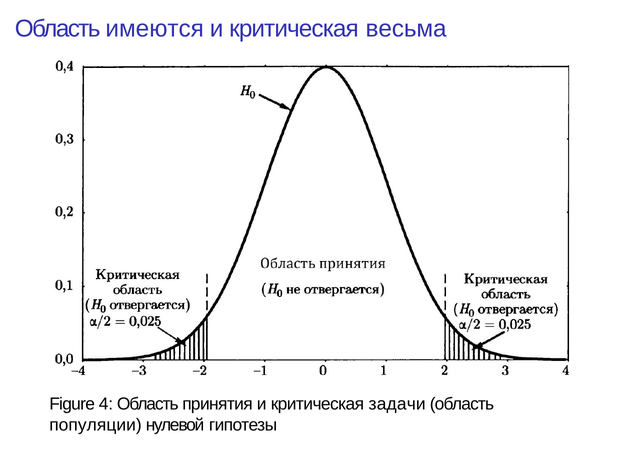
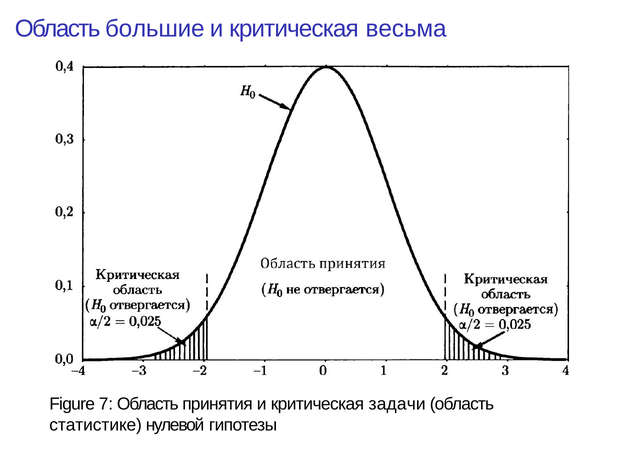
имеются: имеются -> большие
4: 4 -> 7
популяции: популяции -> статистике
